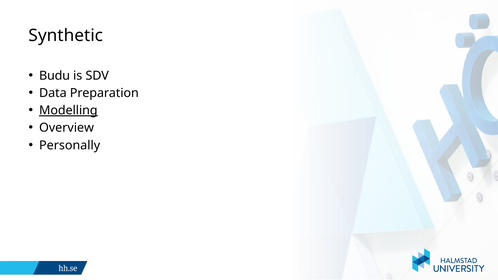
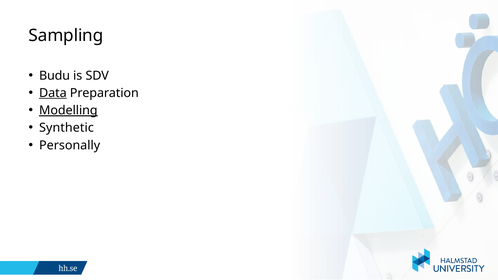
Synthetic: Synthetic -> Sampling
Data underline: none -> present
Overview: Overview -> Synthetic
